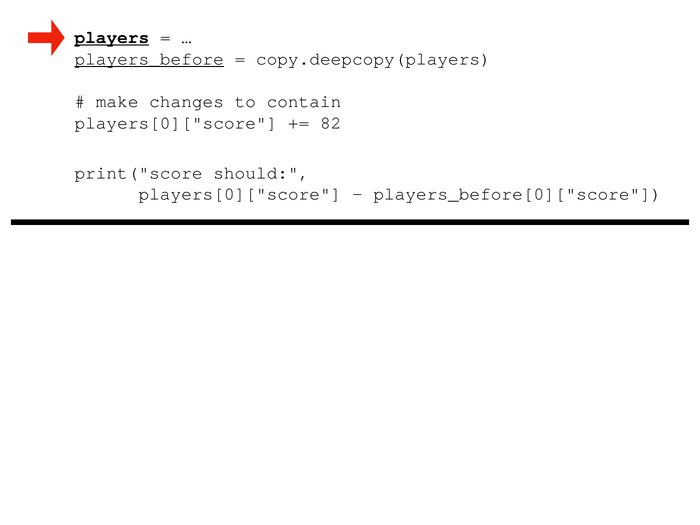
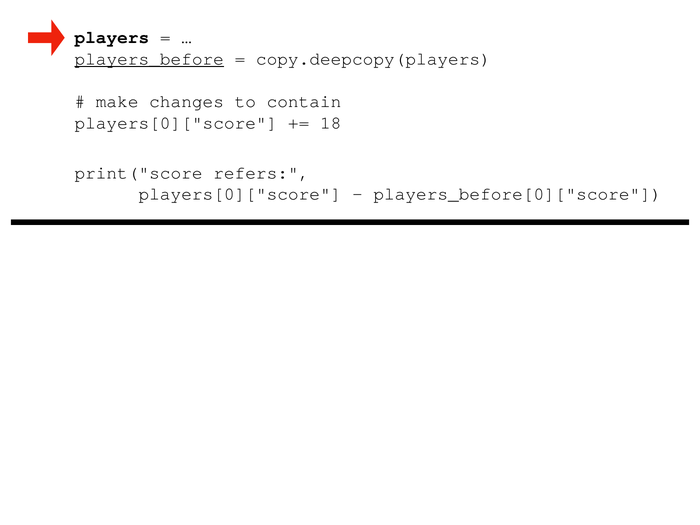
players underline: present -> none
82: 82 -> 18
should: should -> refers
